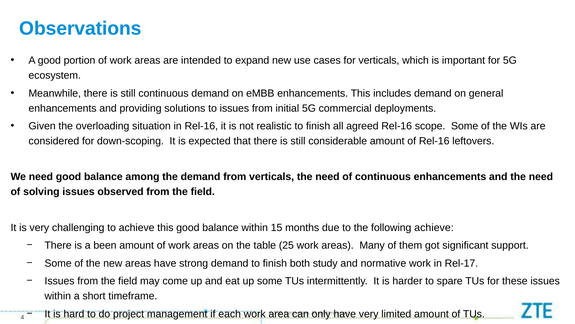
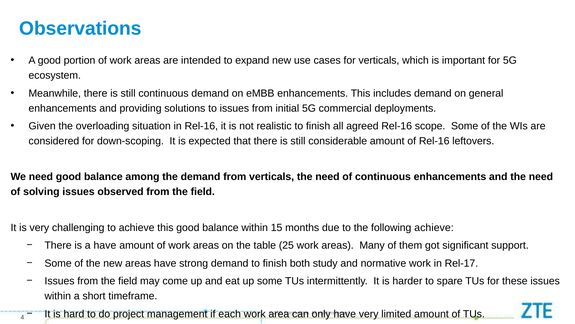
a been: been -> have
